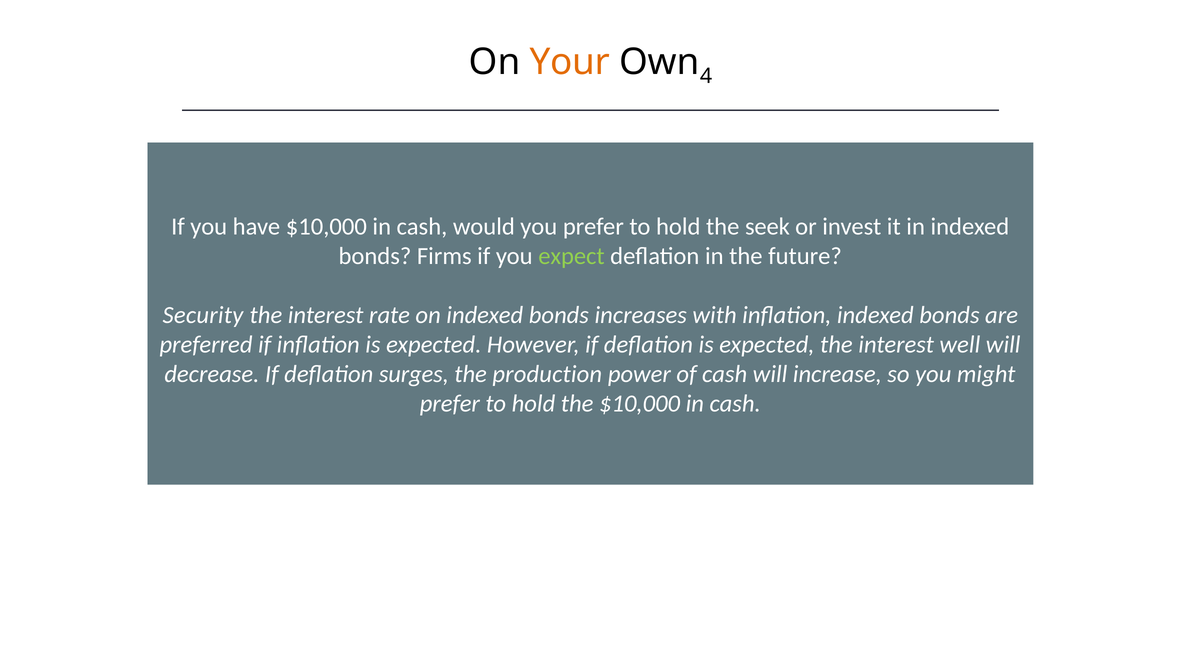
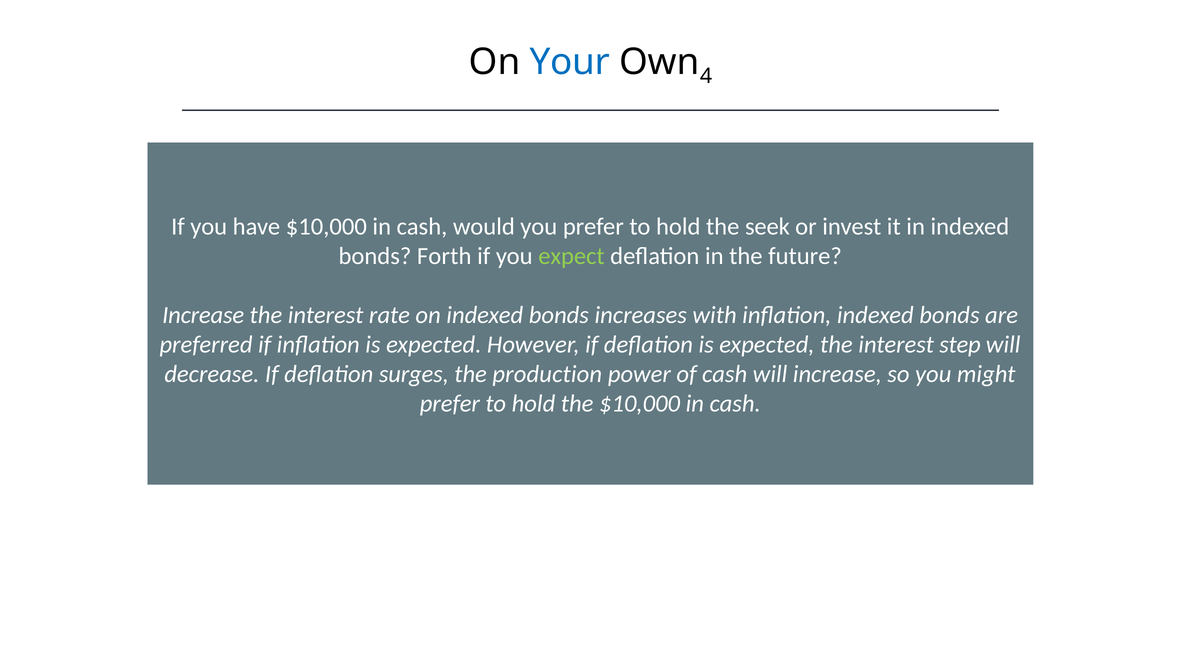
Your colour: orange -> blue
Firms: Firms -> Forth
Security at (203, 315): Security -> Increase
well: well -> step
